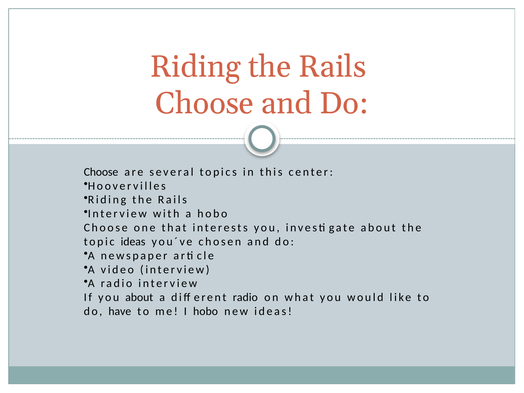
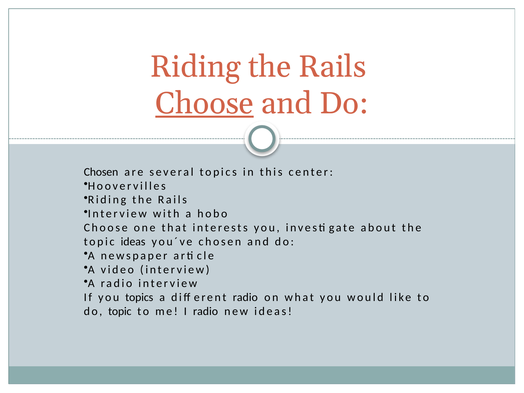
Choose at (205, 103) underline: none -> present
Choose at (101, 172): Choose -> Chosen
you about: about -> topics
do have: have -> topic
I hobo: hobo -> radio
